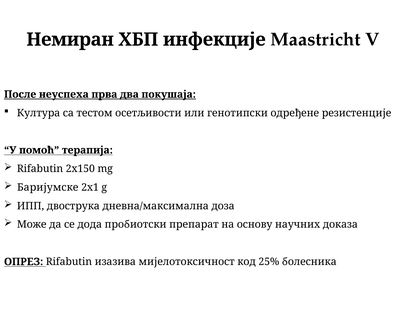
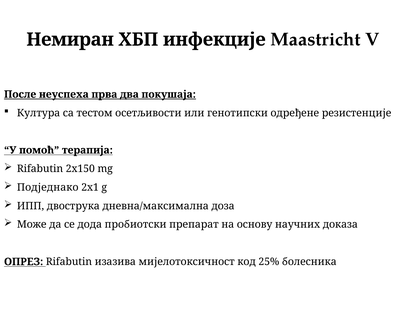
Баријумске: Баријумске -> Подједнако
